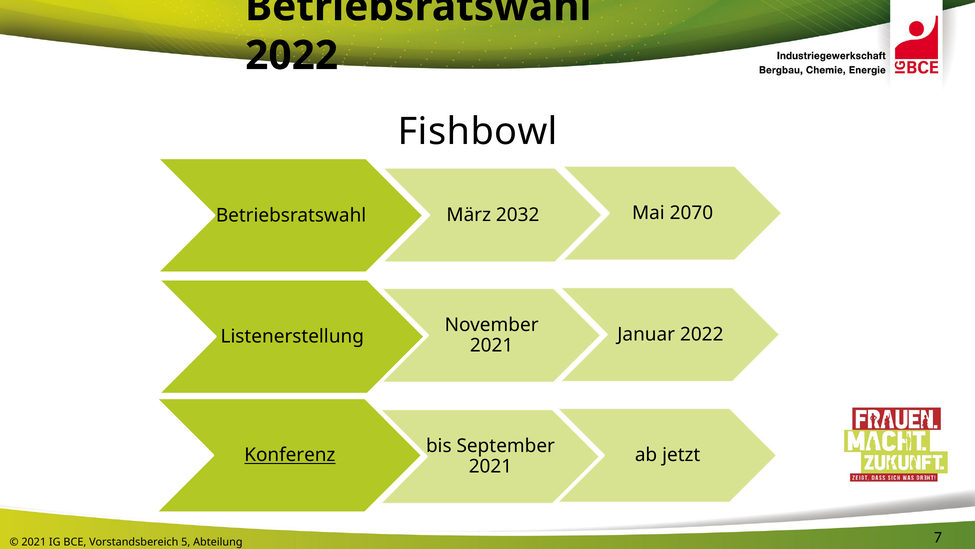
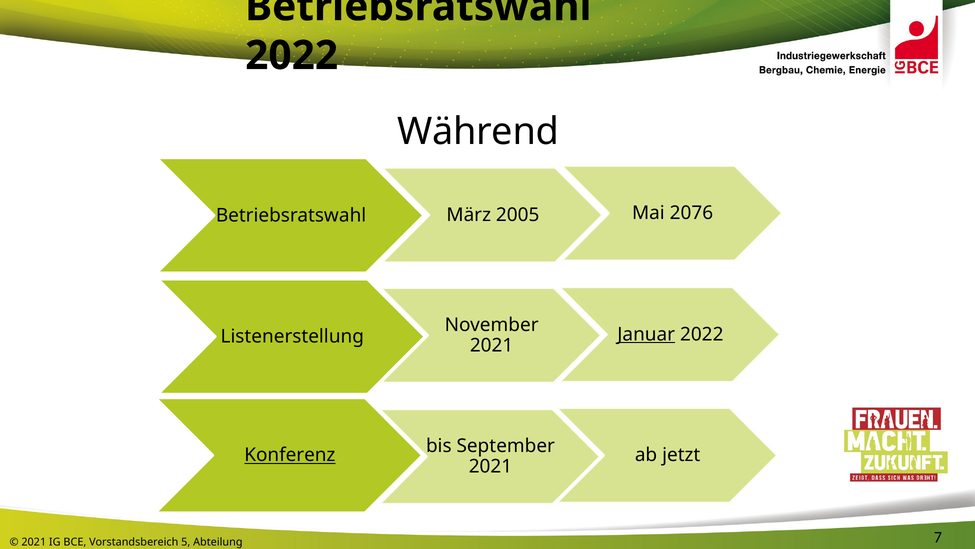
Fishbowl: Fishbowl -> Während
2032: 2032 -> 2005
2070: 2070 -> 2076
Januar underline: none -> present
